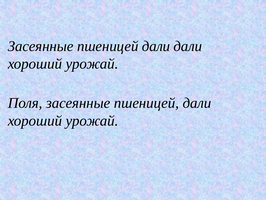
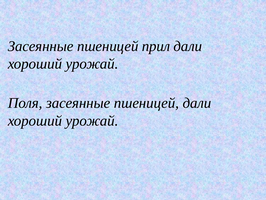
дали at (156, 46): дали -> прил
